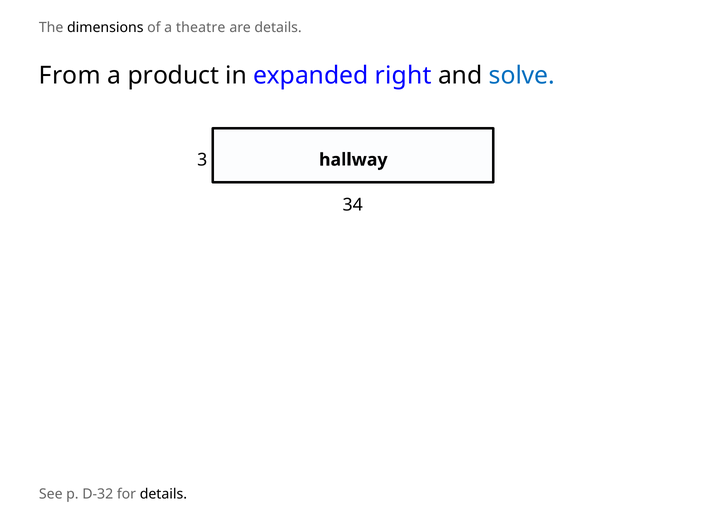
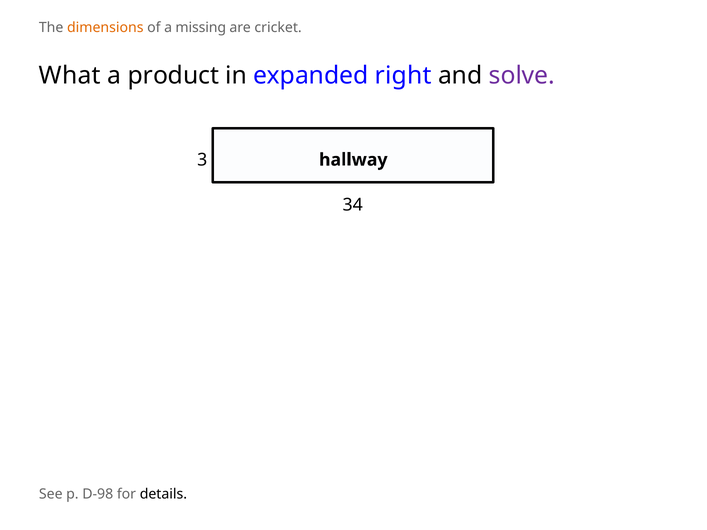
dimensions colour: black -> orange
theatre: theatre -> missing
are details: details -> cricket
From: From -> What
solve colour: blue -> purple
D-32: D-32 -> D-98
